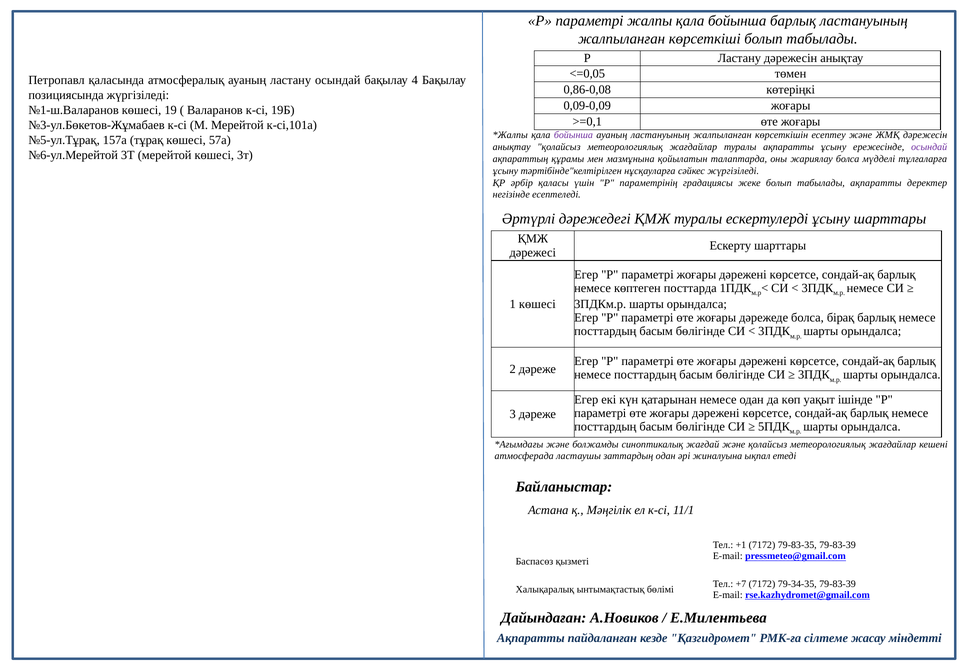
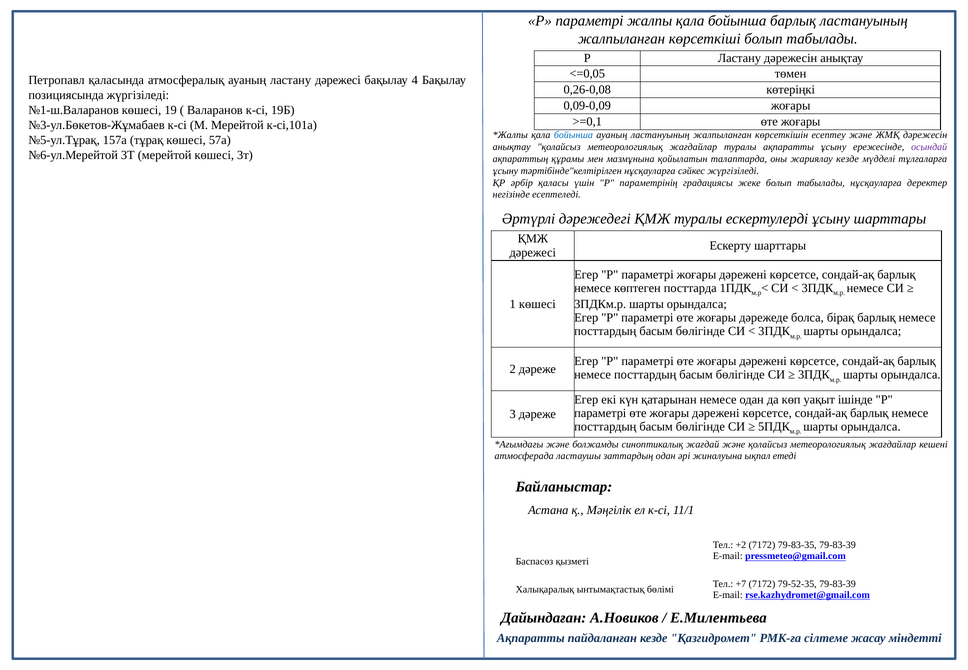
ластану осындай: осындай -> дәрежесі
0,86-0,08: 0,86-0,08 -> 0,26-0,08
бойынша at (573, 135) colour: purple -> blue
жариялау болса: болса -> кезде
табылады ақпаратты: ақпаратты -> нұсқауларға
+1: +1 -> +2
79-34-35: 79-34-35 -> 79-52-35
